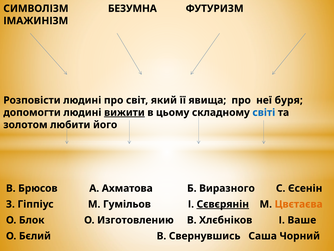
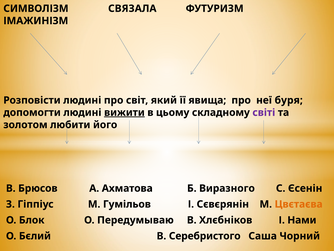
БЕЗУМНА: БЕЗУМНА -> СВЯЗАЛА
світі colour: blue -> purple
Сєвєрянін underline: present -> none
Изготовлению: Изготовлению -> Передумываю
Ваше: Ваше -> Нами
Свернувшись: Свернувшись -> Серебристого
